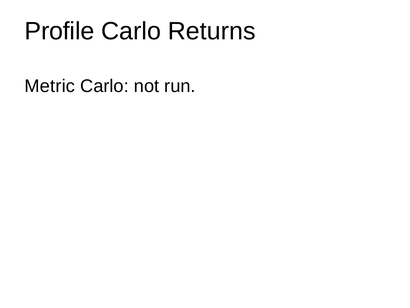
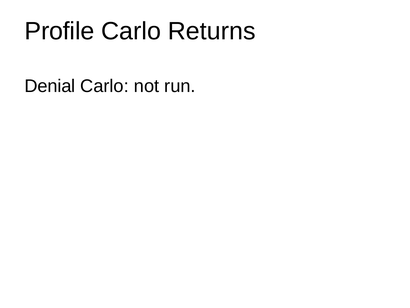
Metric: Metric -> Denial
